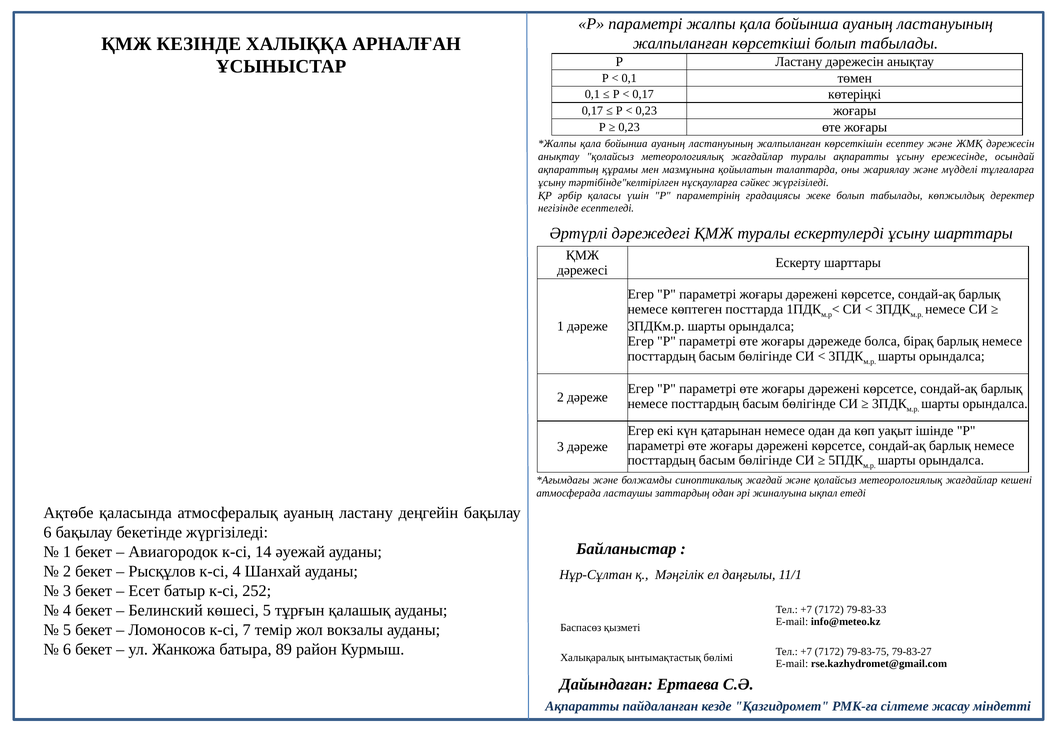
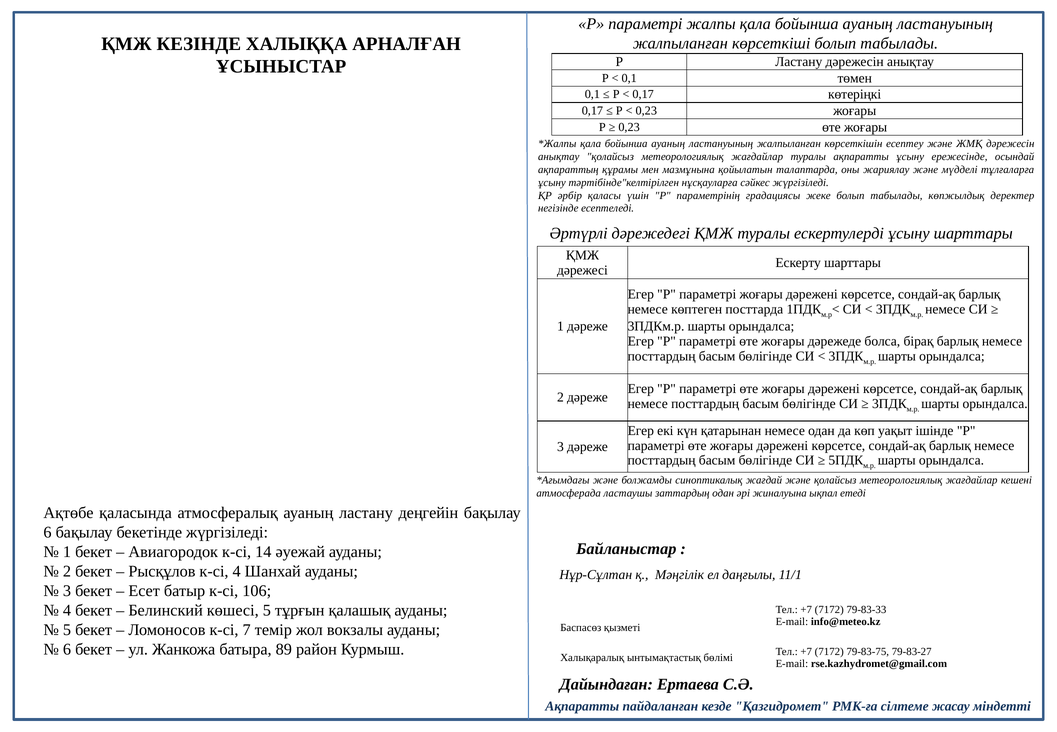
252: 252 -> 106
